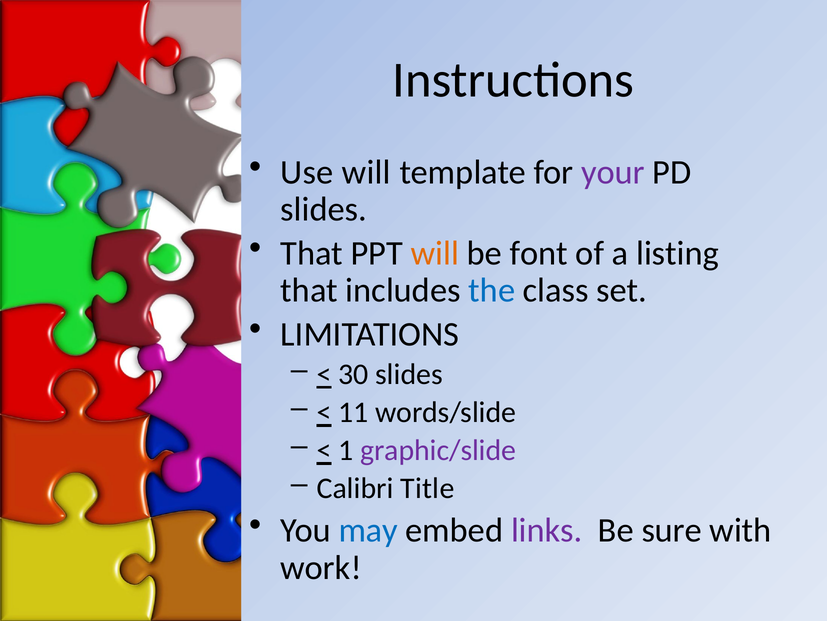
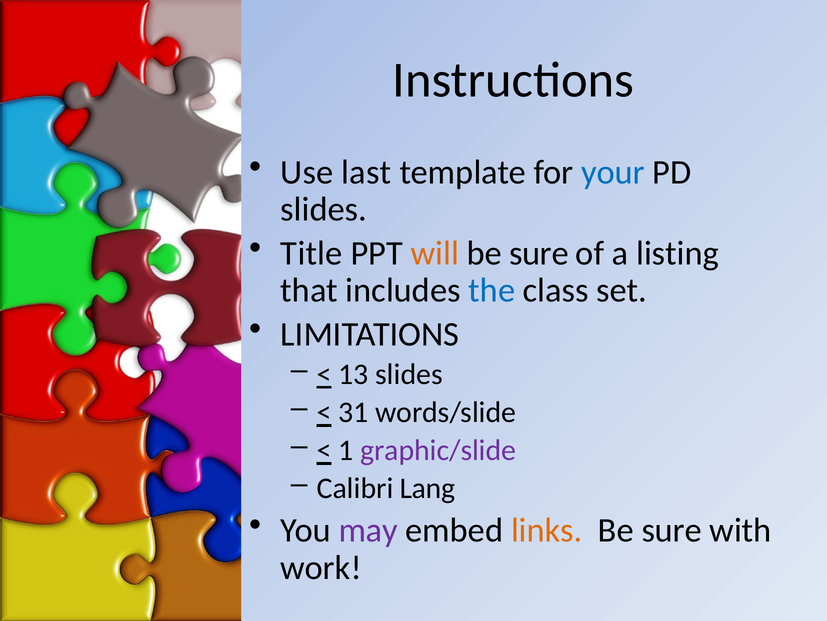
Use will: will -> last
your colour: purple -> blue
That at (312, 253): That -> Title
font at (539, 253): font -> sure
30: 30 -> 13
11: 11 -> 31
Title: Title -> Lang
may colour: blue -> purple
links colour: purple -> orange
